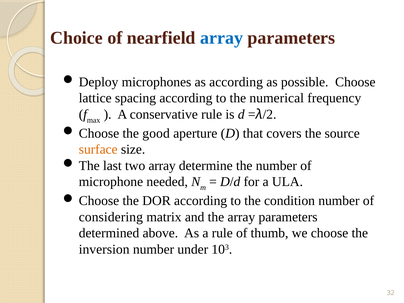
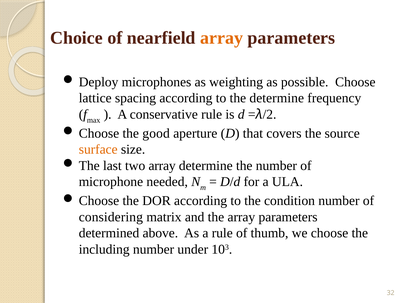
array at (222, 38) colour: blue -> orange
as according: according -> weighting
the numerical: numerical -> determine
inversion: inversion -> including
